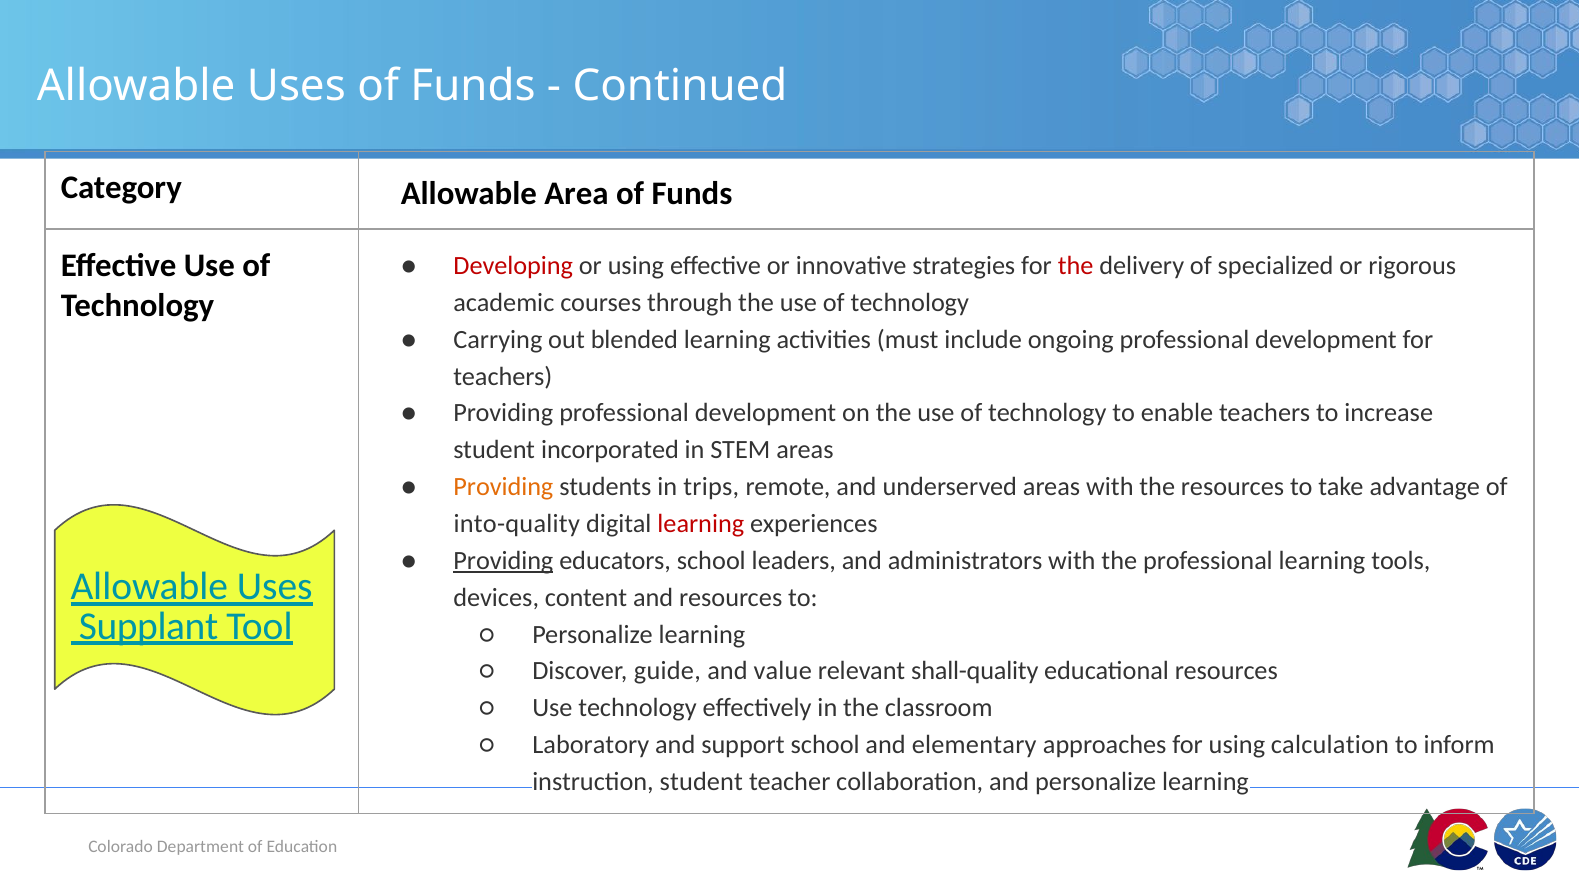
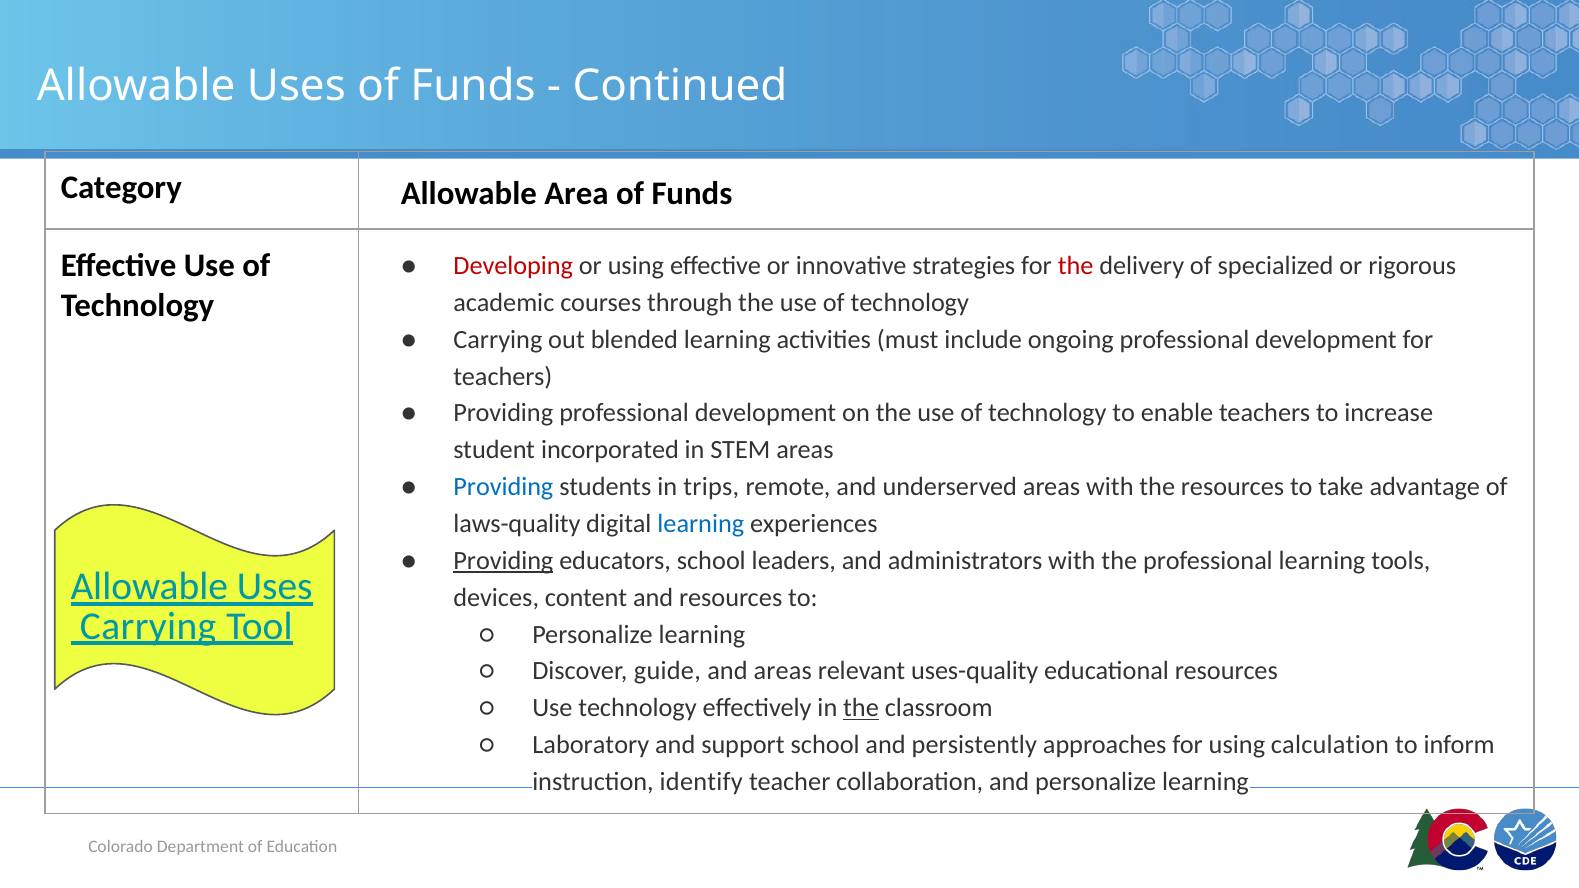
Providing at (503, 487) colour: orange -> blue
into-quality: into-quality -> laws-quality
learning at (701, 524) colour: red -> blue
Supplant at (149, 626): Supplant -> Carrying
and value: value -> areas
shall-quality: shall-quality -> uses-quality
the at (861, 708) underline: none -> present
elementary: elementary -> persistently
instruction student: student -> identify
